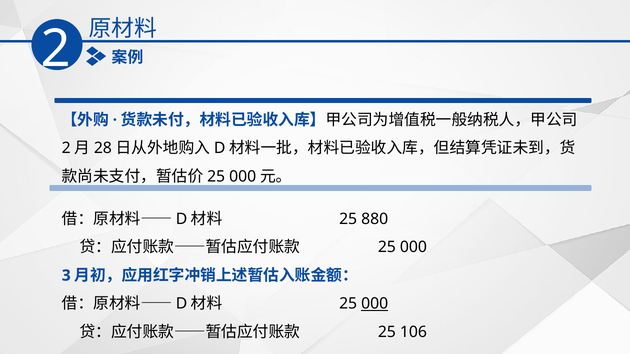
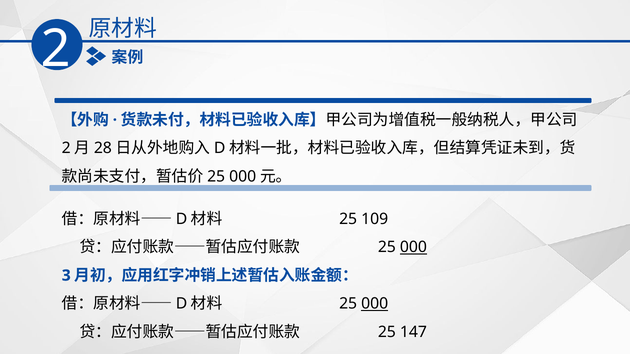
880: 880 -> 109
000 at (413, 247) underline: none -> present
106: 106 -> 147
